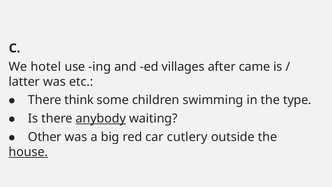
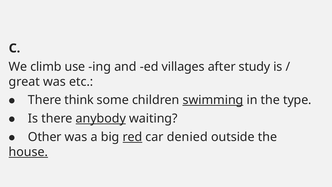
hotel: hotel -> climb
came: came -> study
latter: latter -> great
swimming underline: none -> present
red underline: none -> present
cutlery: cutlery -> denied
